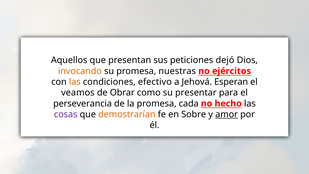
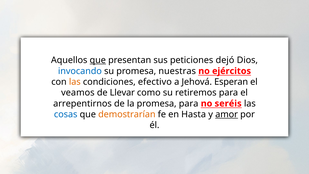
que at (98, 60) underline: none -> present
invocando colour: orange -> blue
Obrar: Obrar -> Llevar
presentar: presentar -> retiremos
perseverancia: perseverancia -> arrepentirnos
promesa cada: cada -> para
hecho: hecho -> seréis
cosas colour: purple -> blue
Sobre: Sobre -> Hasta
